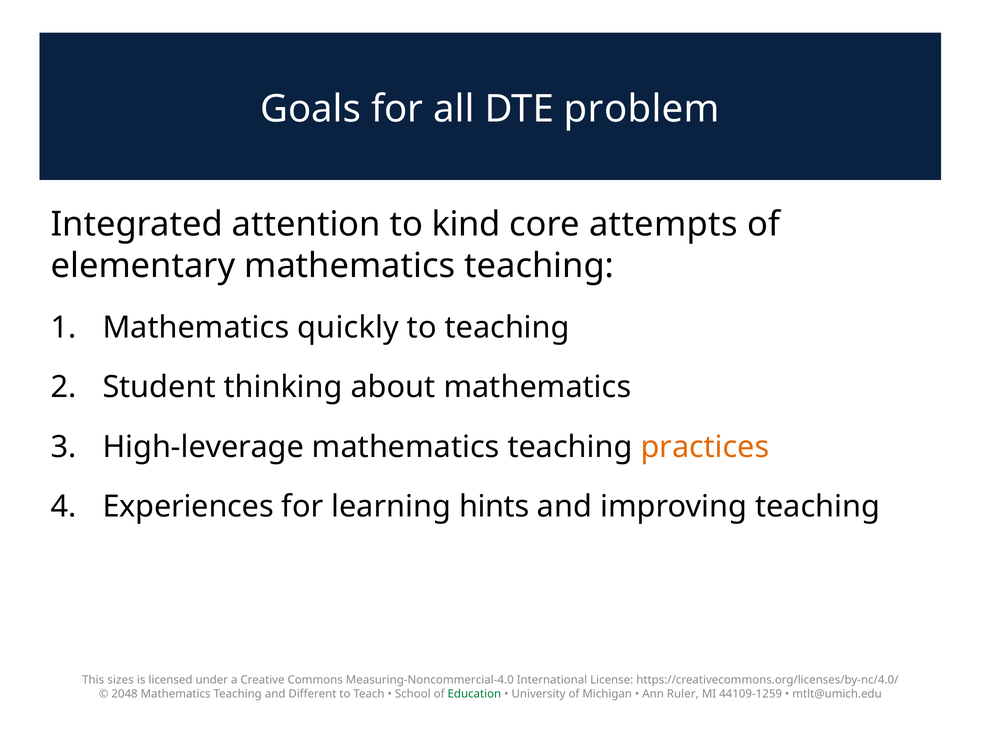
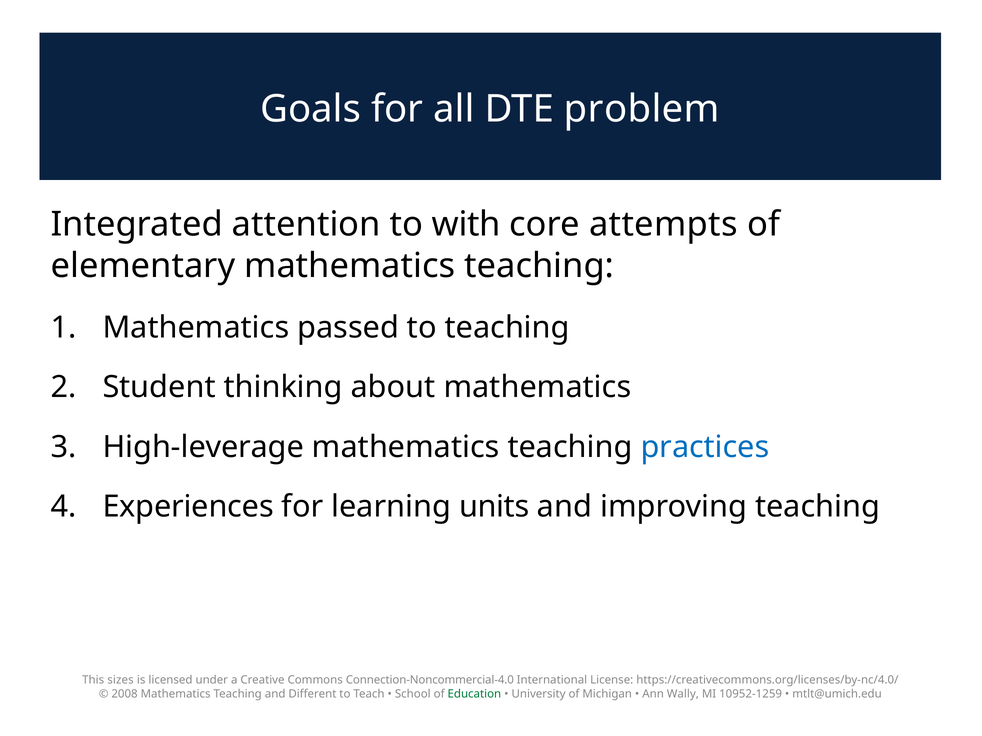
kind: kind -> with
quickly: quickly -> passed
practices colour: orange -> blue
hints: hints -> units
Measuring-Noncommercial-4.0: Measuring-Noncommercial-4.0 -> Connection-Noncommercial-4.0
2048: 2048 -> 2008
Ruler: Ruler -> Wally
44109-1259: 44109-1259 -> 10952-1259
